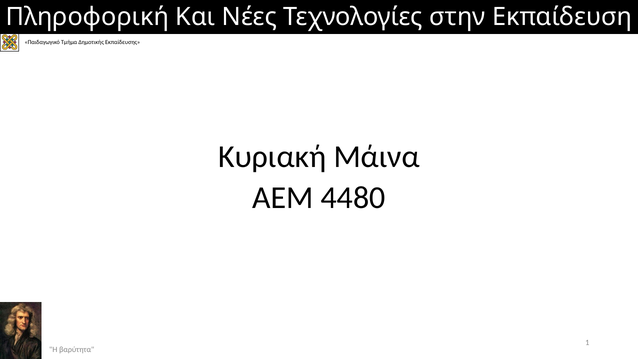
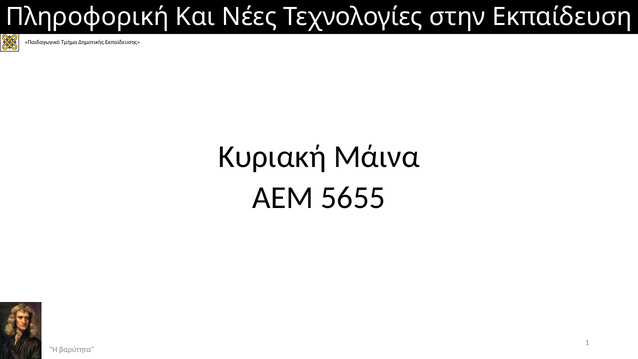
4480: 4480 -> 5655
